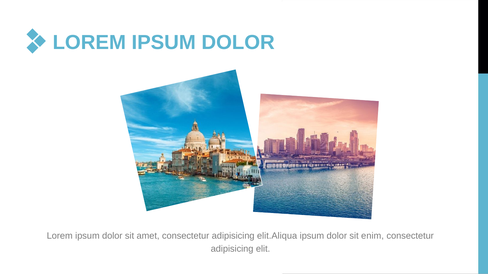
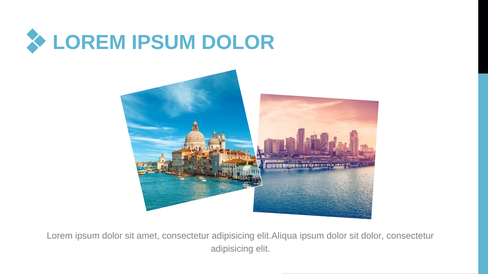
sit enim: enim -> dolor
